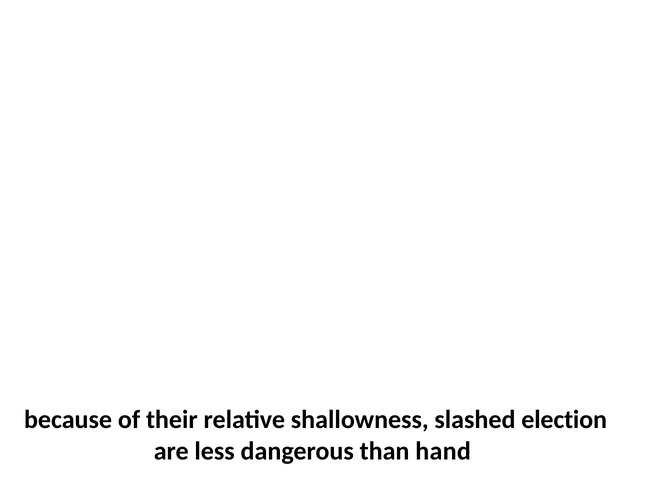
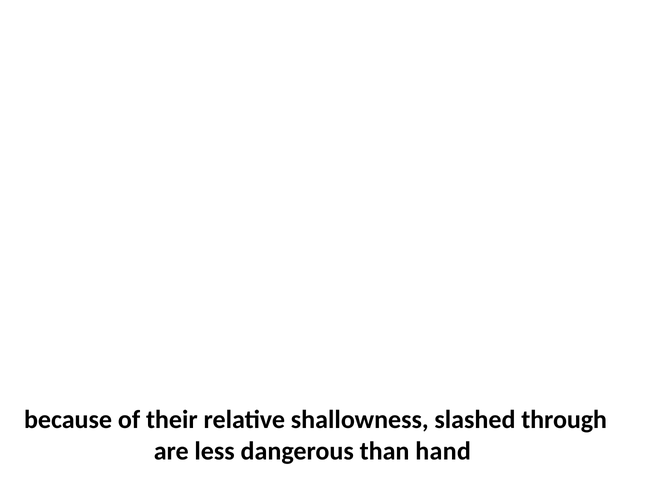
election: election -> through
